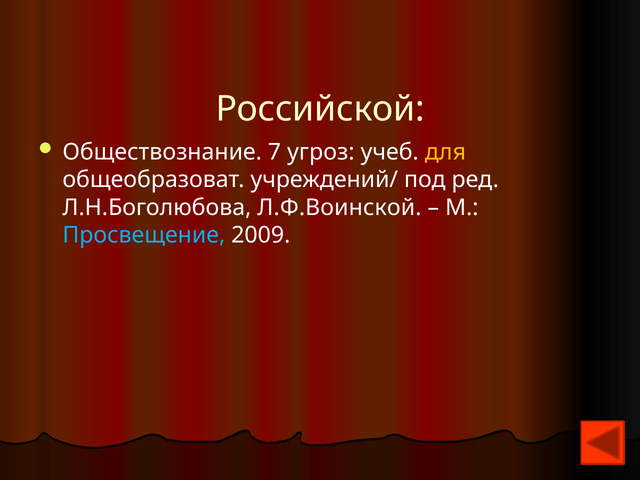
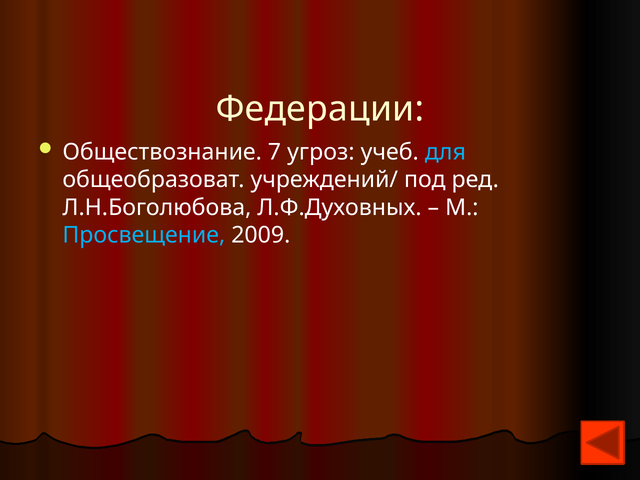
Российской: Российской -> Федерации
для colour: yellow -> light blue
Л.Ф.Воинской: Л.Ф.Воинской -> Л.Ф.Духовных
